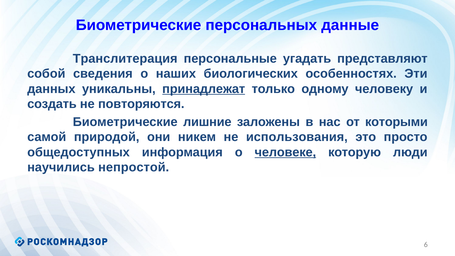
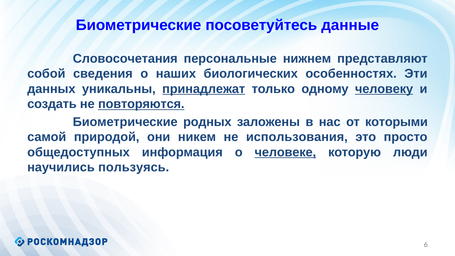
персональных: персональных -> посоветуйтесь
Транслитерация: Транслитерация -> Словосочетания
угадать: угадать -> нижнем
человеку underline: none -> present
повторяются underline: none -> present
лишние: лишние -> родных
непростой: непростой -> пользуясь
